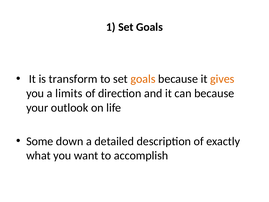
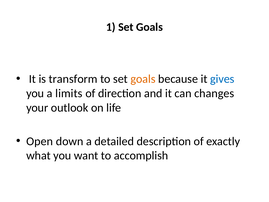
gives colour: orange -> blue
can because: because -> changes
Some: Some -> Open
